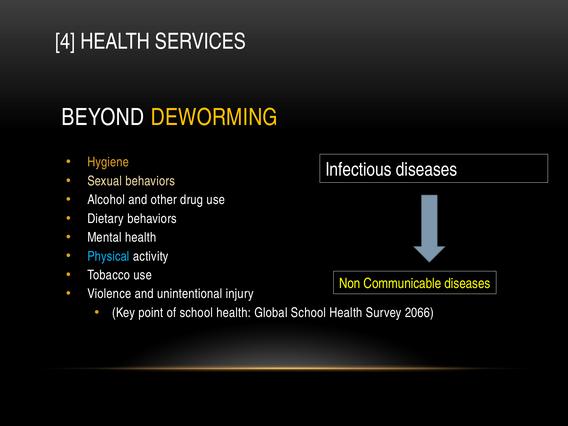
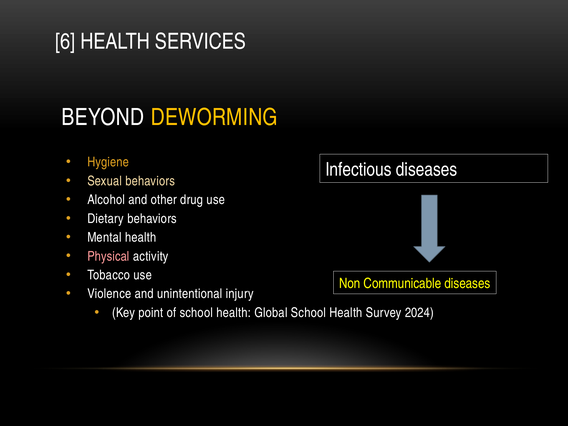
4: 4 -> 6
Physical colour: light blue -> pink
2066: 2066 -> 2024
